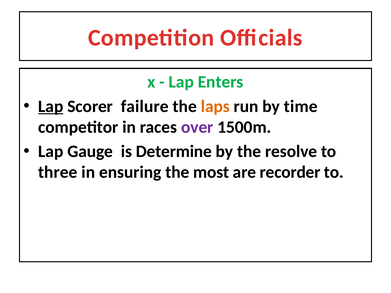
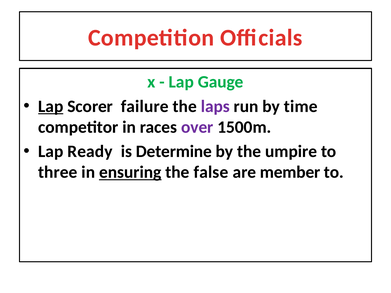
Enters: Enters -> Gauge
laps colour: orange -> purple
Gauge: Gauge -> Ready
resolve: resolve -> umpire
ensuring underline: none -> present
most: most -> false
recorder: recorder -> member
